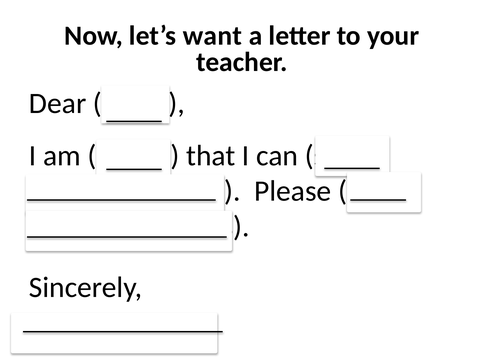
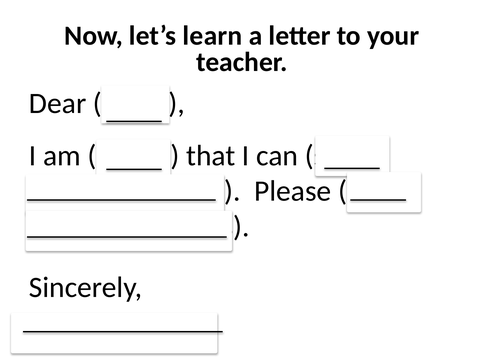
want: want -> learn
